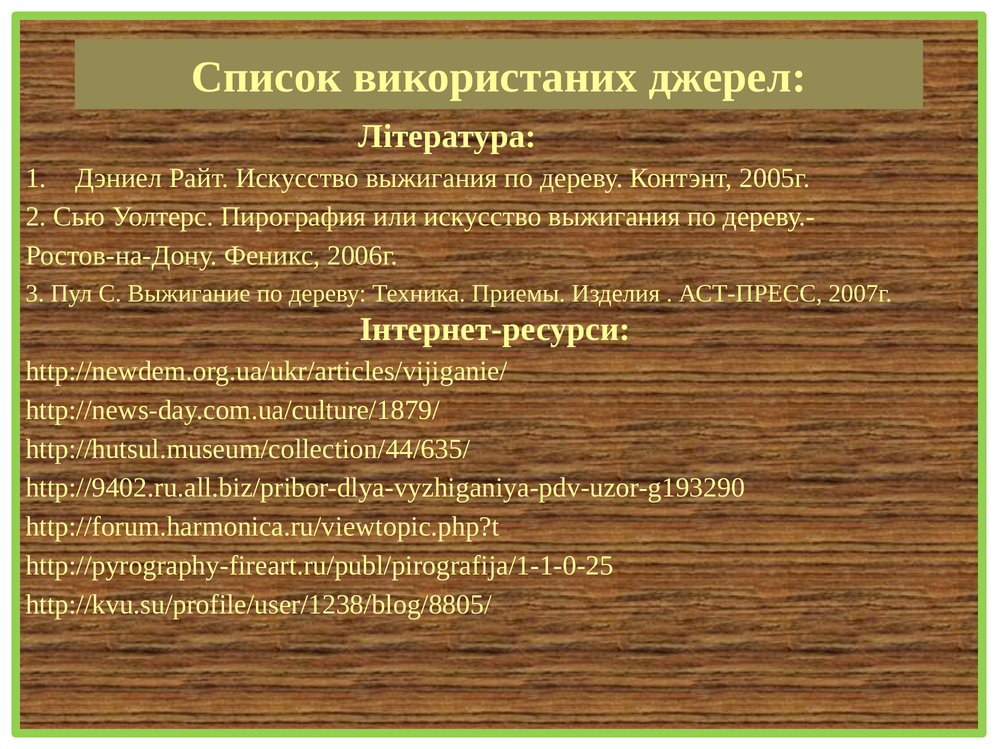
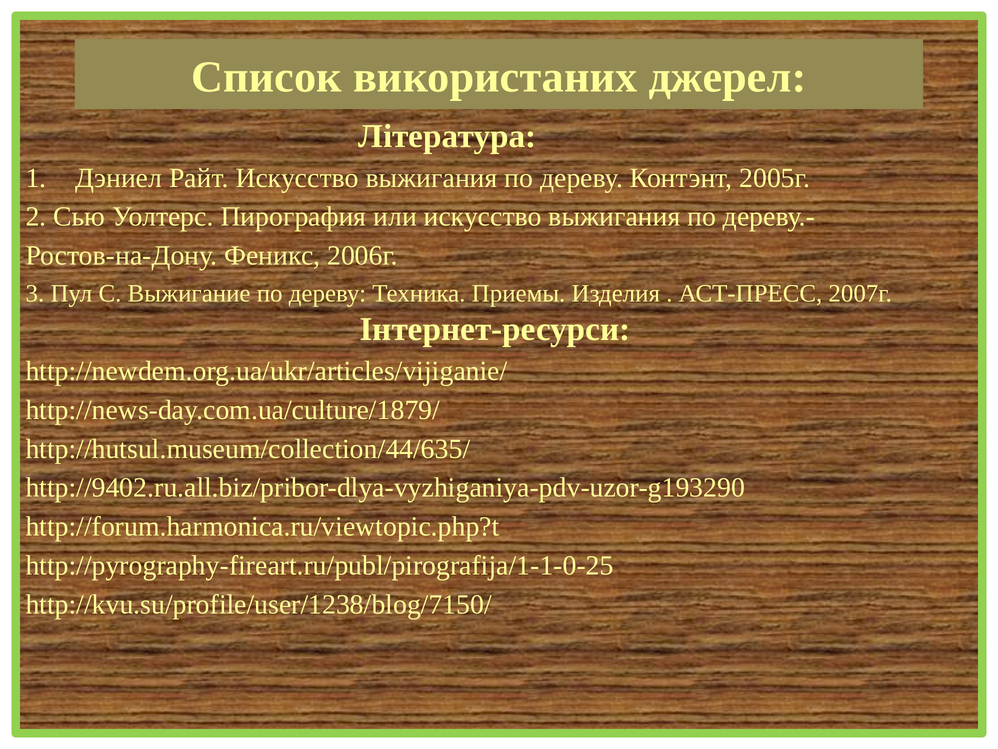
http://kvu.su/profile/user/1238/blog/8805/: http://kvu.su/profile/user/1238/blog/8805/ -> http://kvu.su/profile/user/1238/blog/7150/
